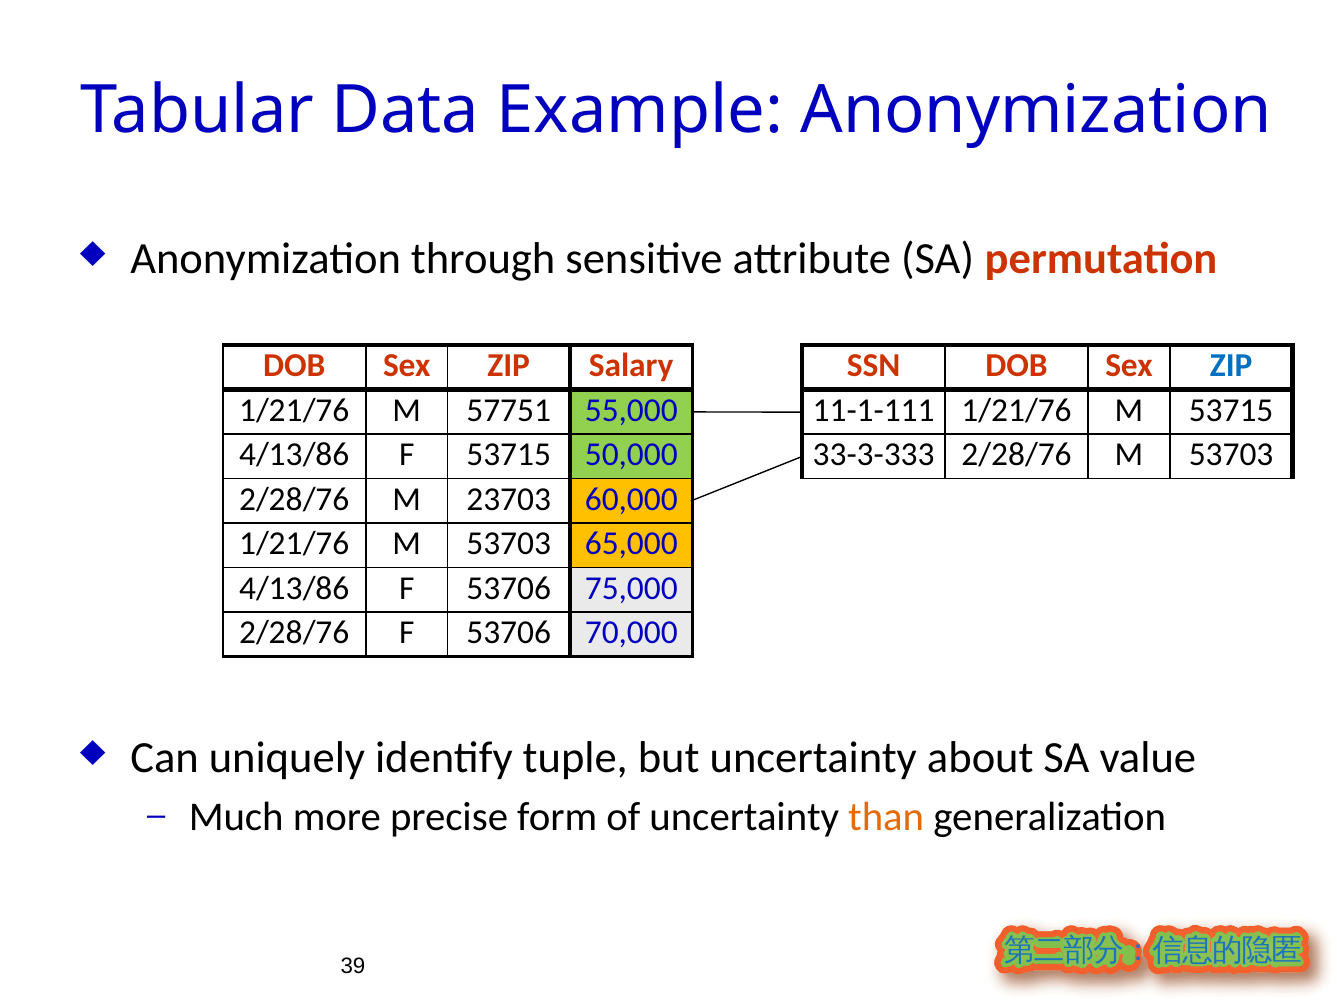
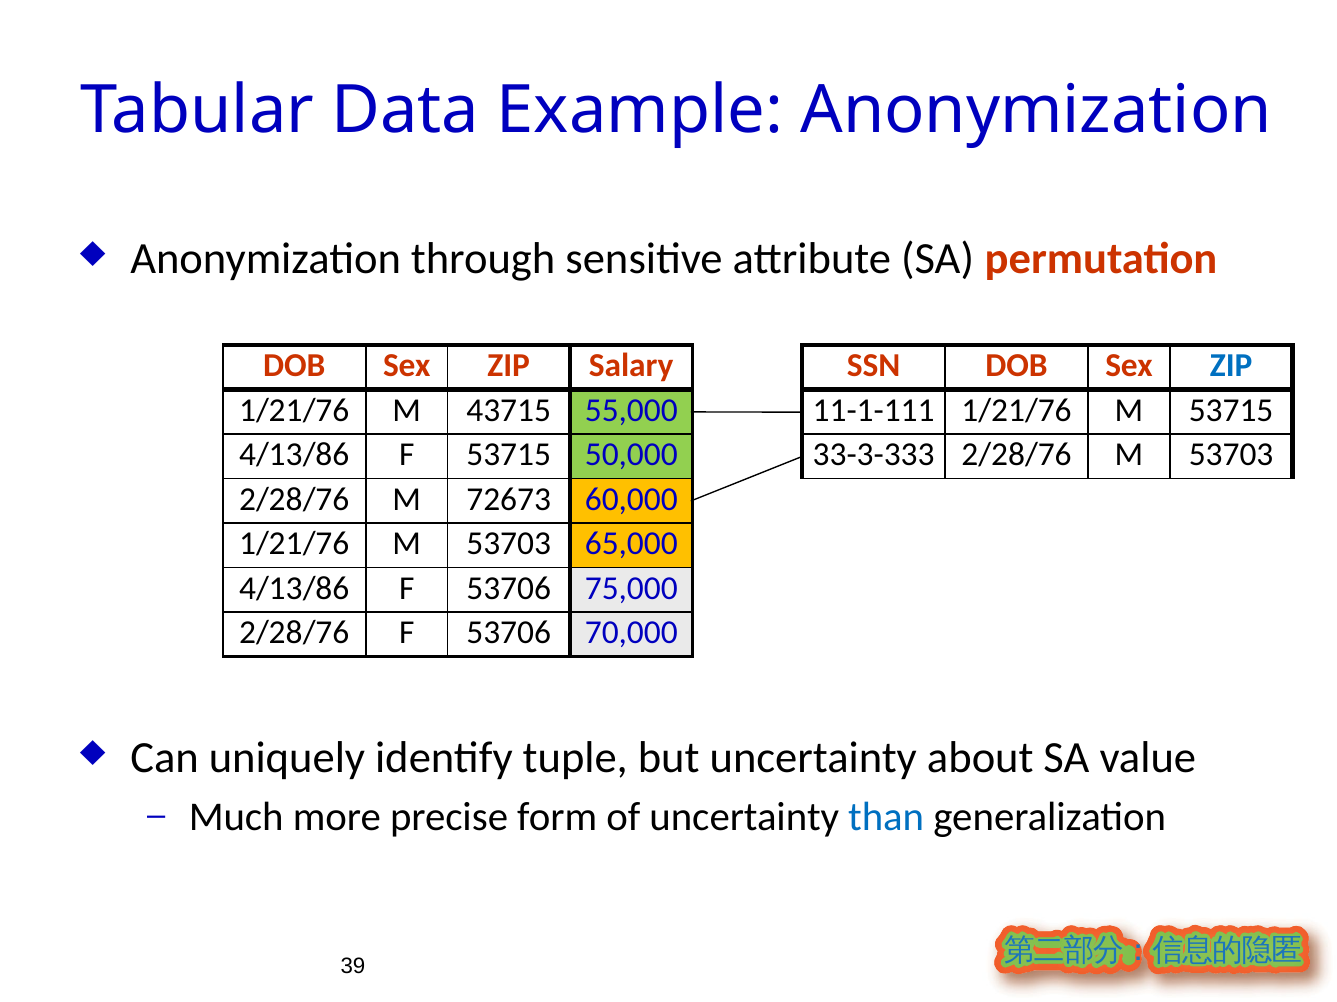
57751: 57751 -> 43715
23703: 23703 -> 72673
than colour: orange -> blue
